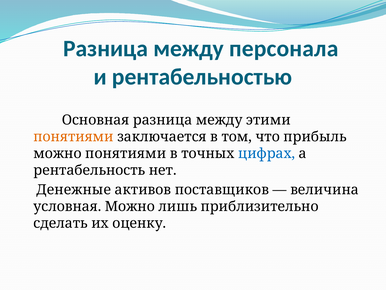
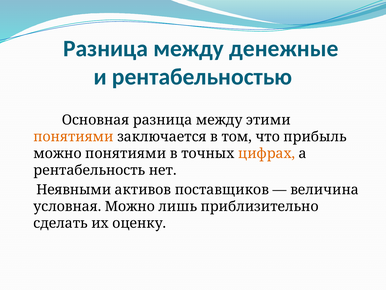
персонала: персонала -> денежные
цифрах colour: blue -> orange
Денежные: Денежные -> Неявными
